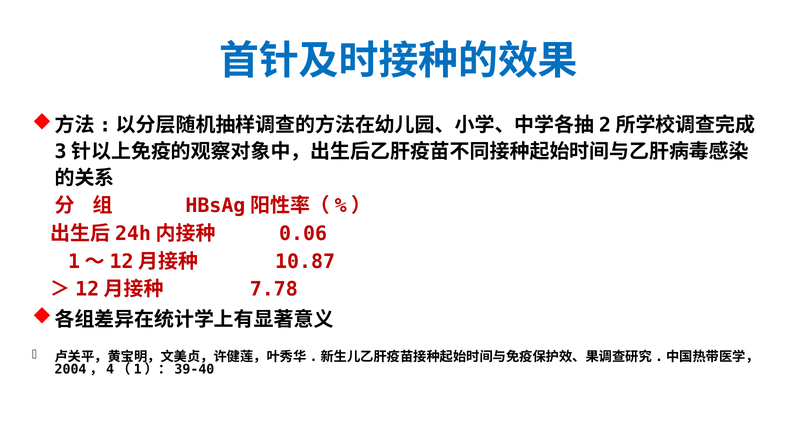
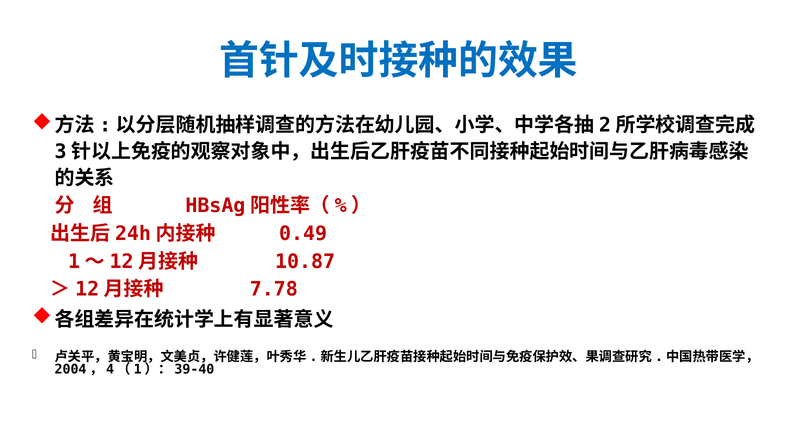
0.06: 0.06 -> 0.49
